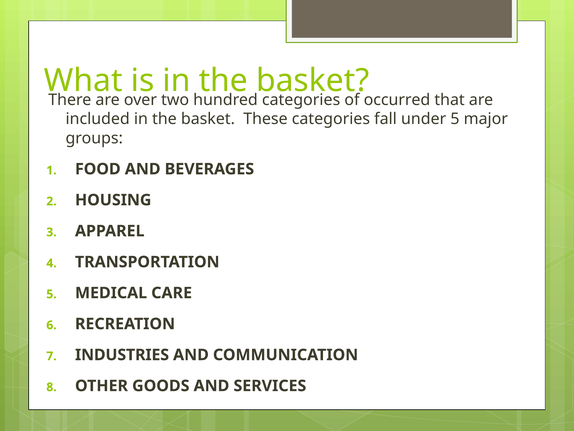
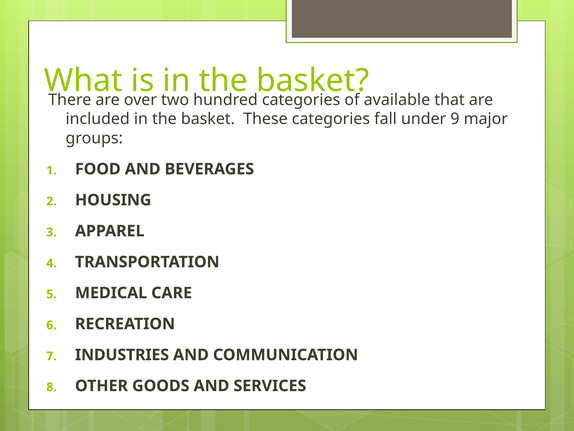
occurred: occurred -> available
under 5: 5 -> 9
